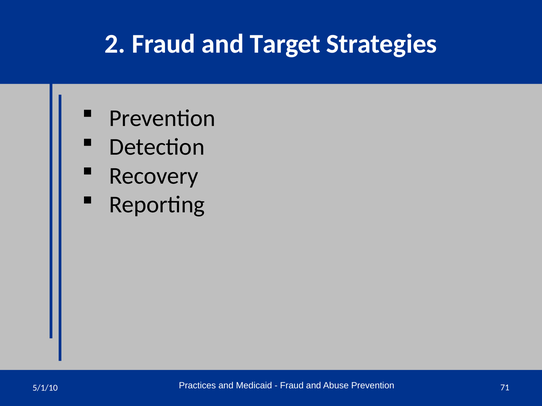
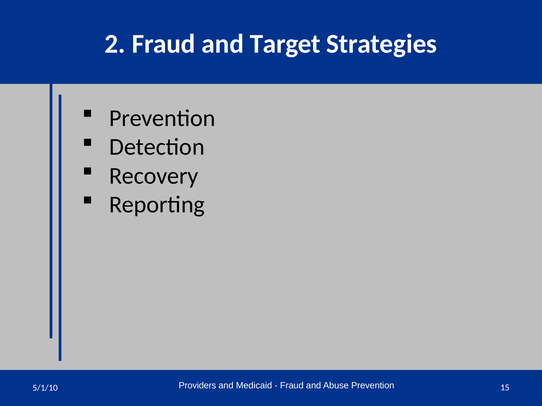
Practices: Practices -> Providers
71: 71 -> 15
